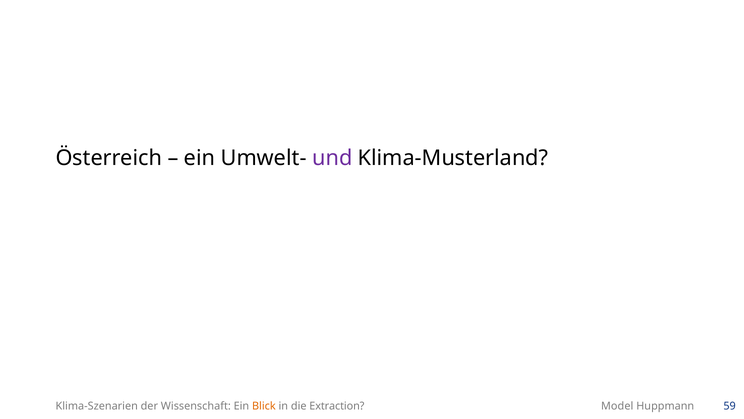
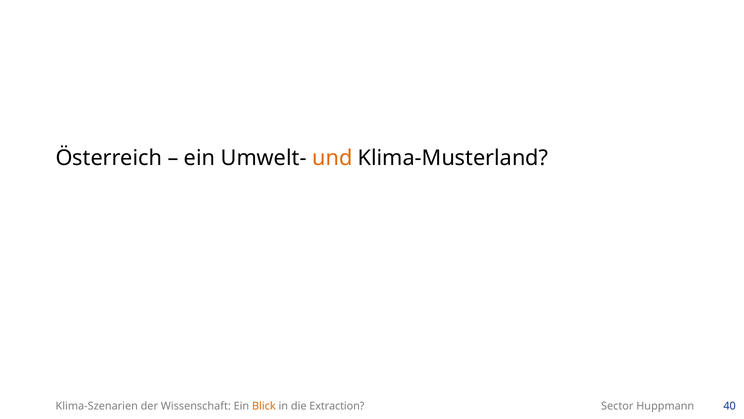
und colour: purple -> orange
Model: Model -> Sector
59: 59 -> 40
